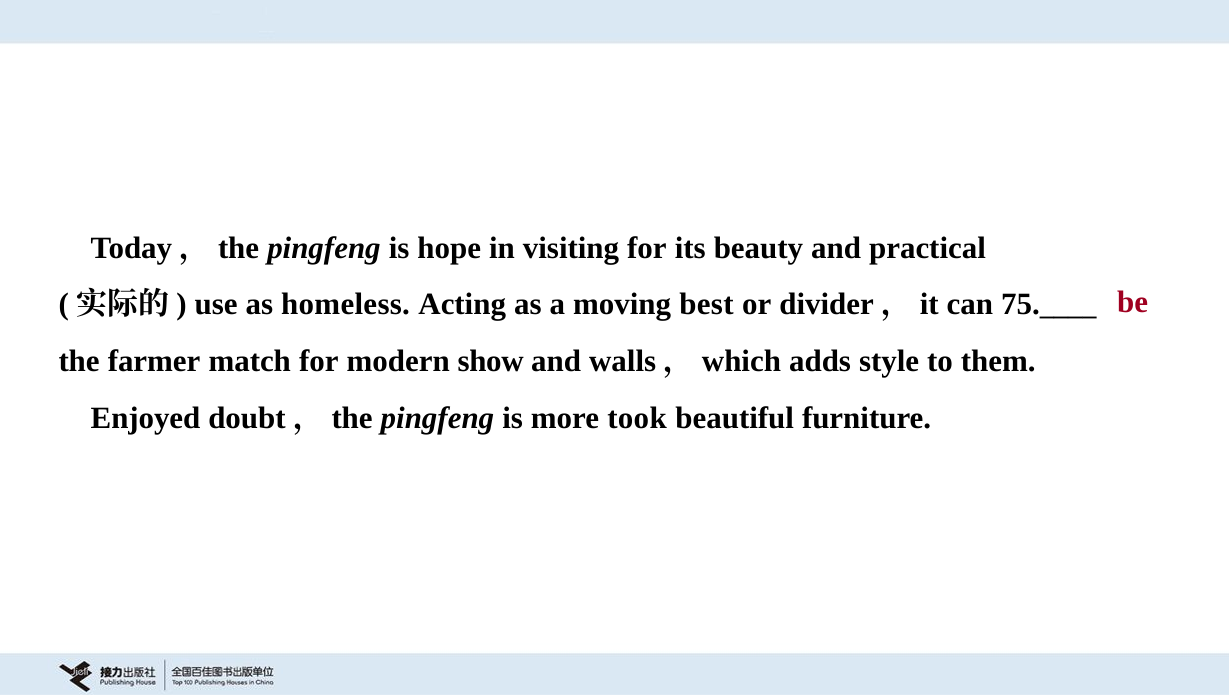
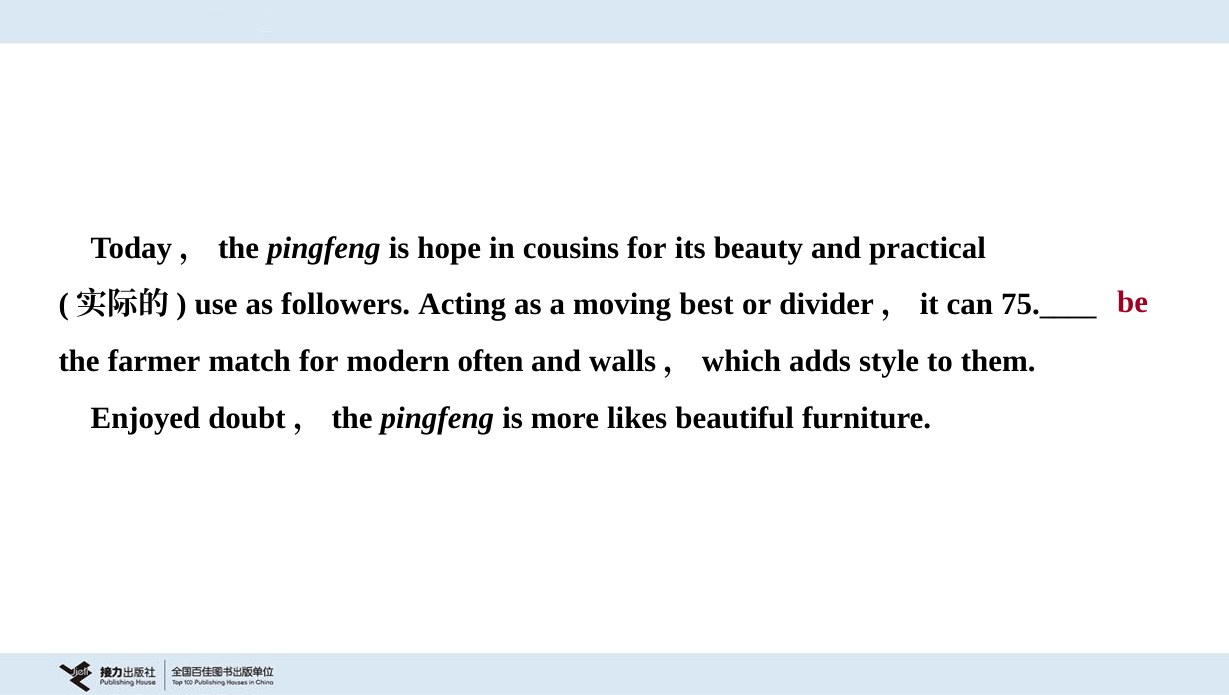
visiting: visiting -> cousins
homeless: homeless -> followers
show: show -> often
took: took -> likes
